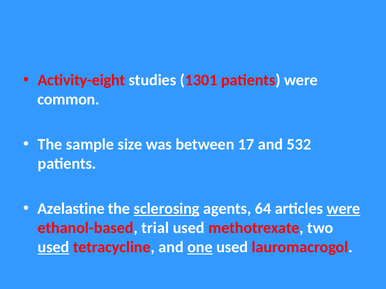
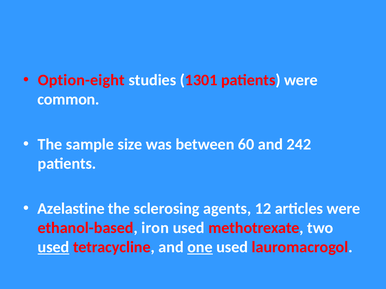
Activity-eight: Activity-eight -> Option-eight
17: 17 -> 60
532: 532 -> 242
sclerosing underline: present -> none
64: 64 -> 12
were at (343, 209) underline: present -> none
trial: trial -> iron
